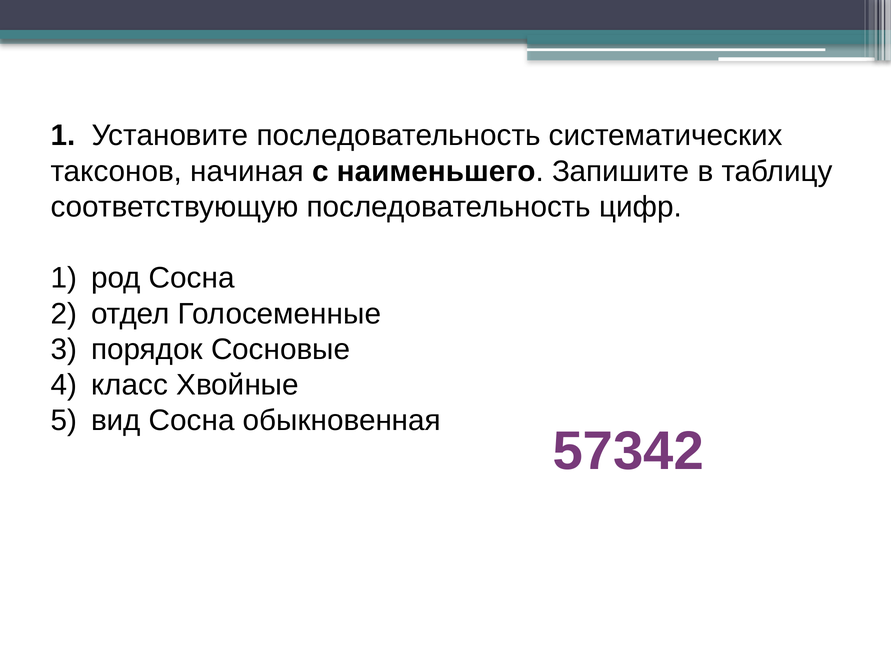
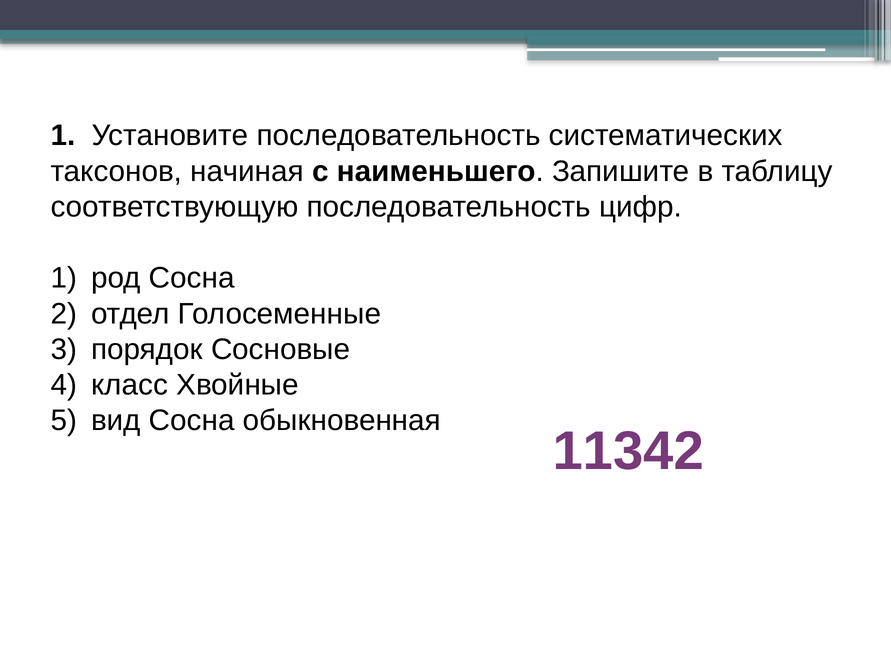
57342: 57342 -> 11342
